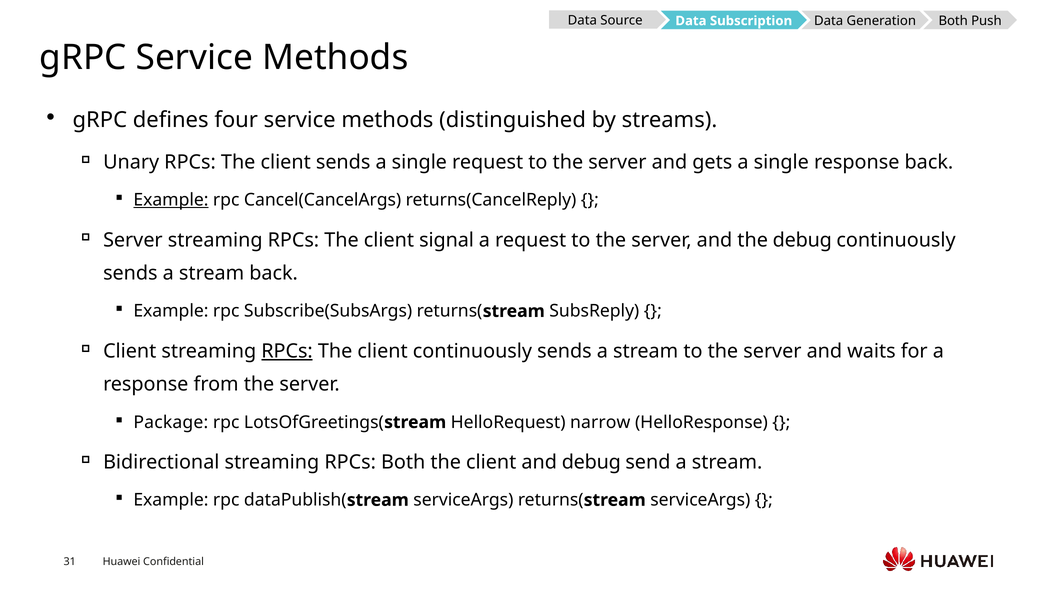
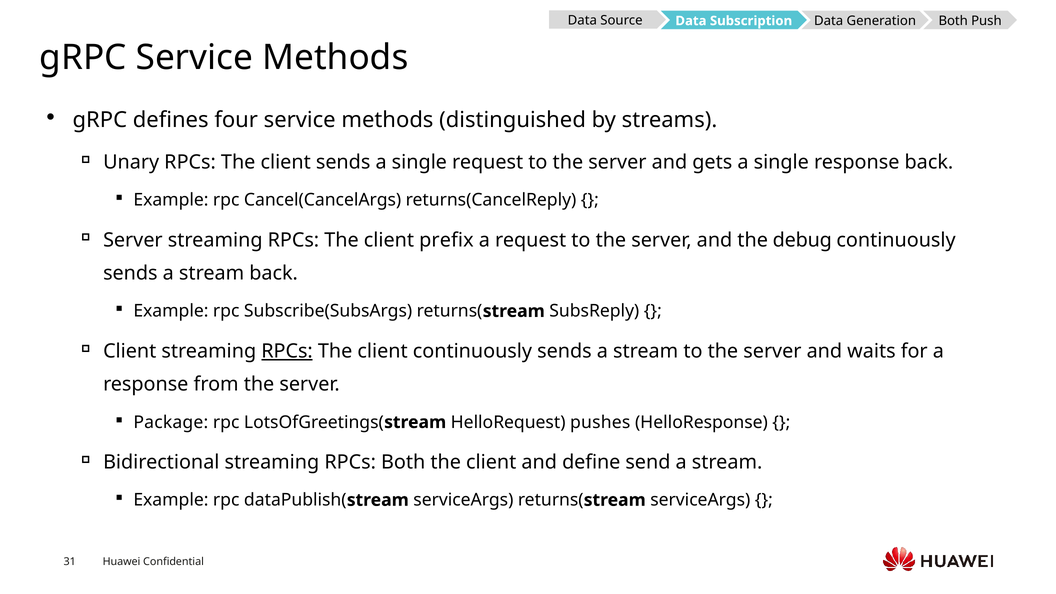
Example at (171, 200) underline: present -> none
signal: signal -> prefix
narrow: narrow -> pushes
and debug: debug -> define
